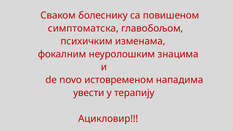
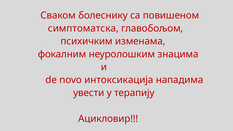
истовременом: истовременом -> интоксикација
